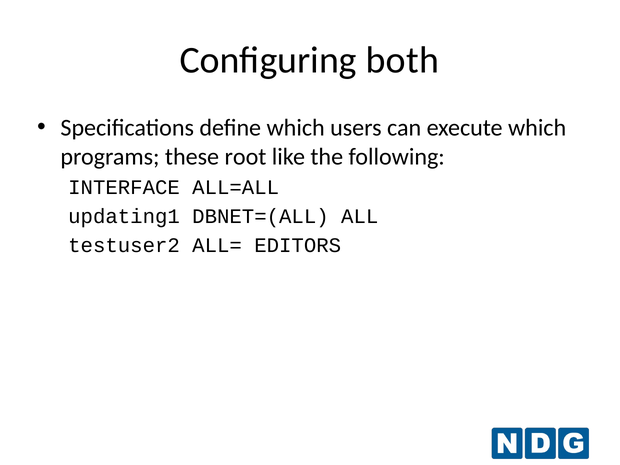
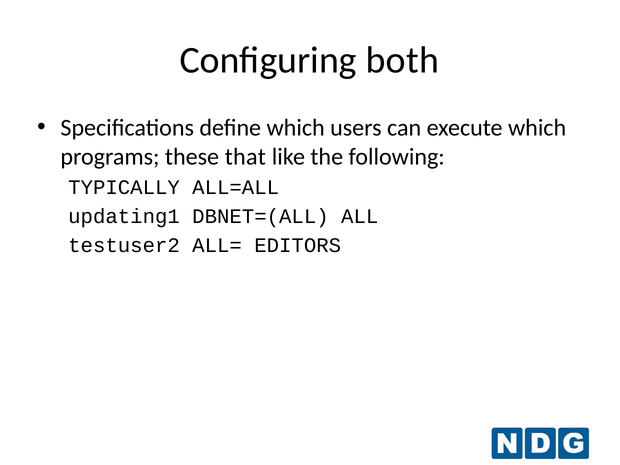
root: root -> that
INTERFACE: INTERFACE -> TYPICALLY
